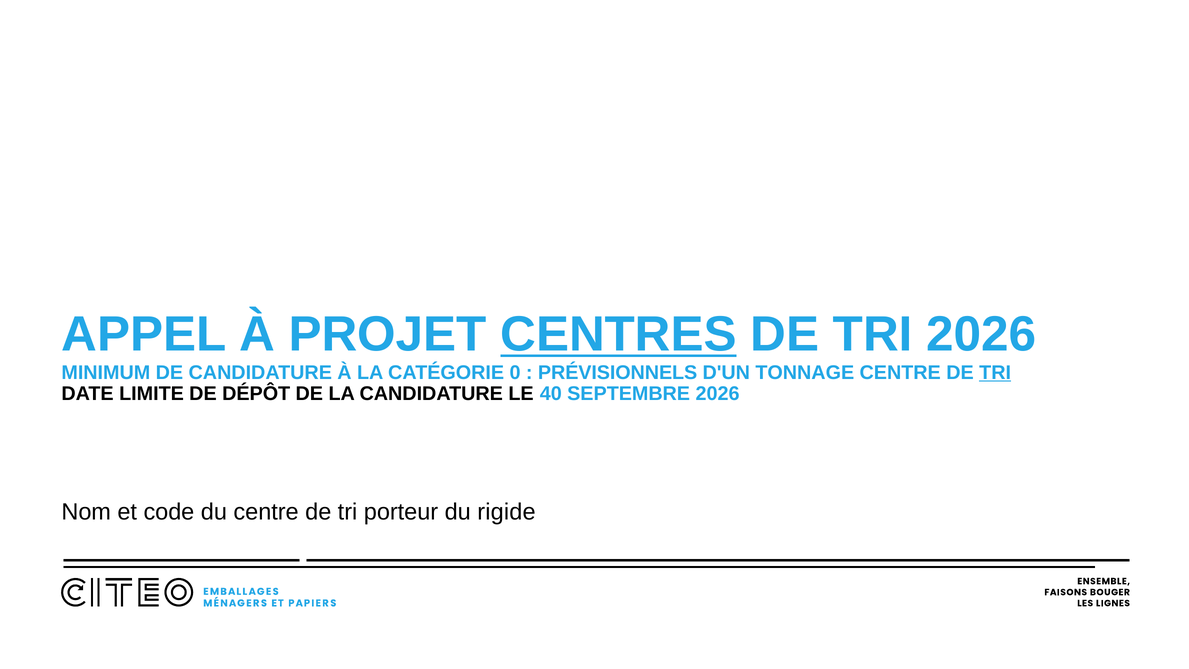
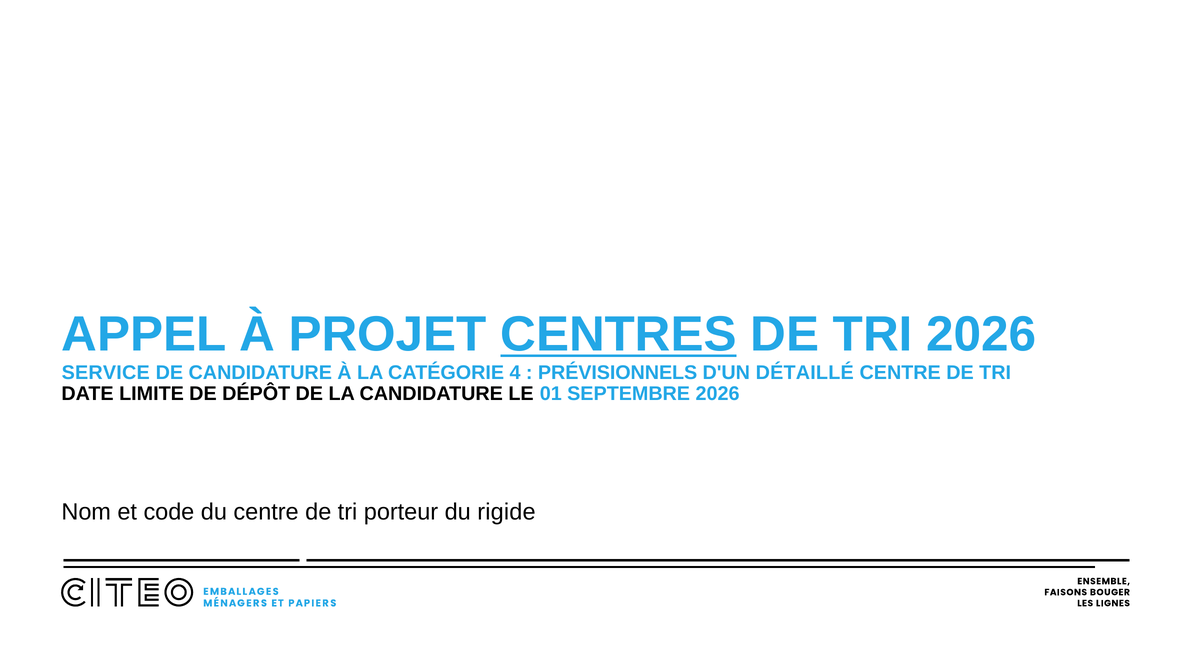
MINIMUM: MINIMUM -> SERVICE
0: 0 -> 4
TONNAGE: TONNAGE -> DÉTAILLÉ
TRI at (995, 372) underline: present -> none
40: 40 -> 01
